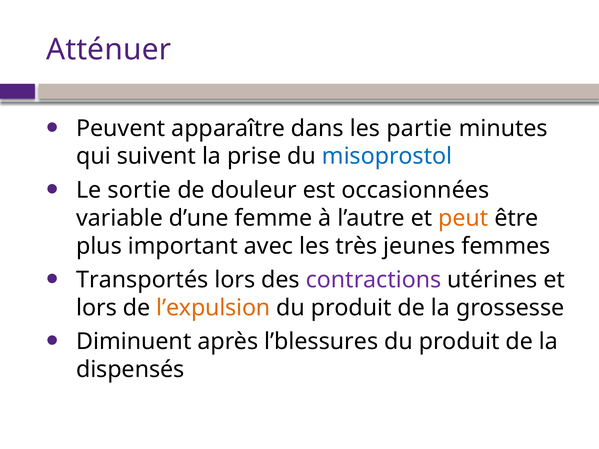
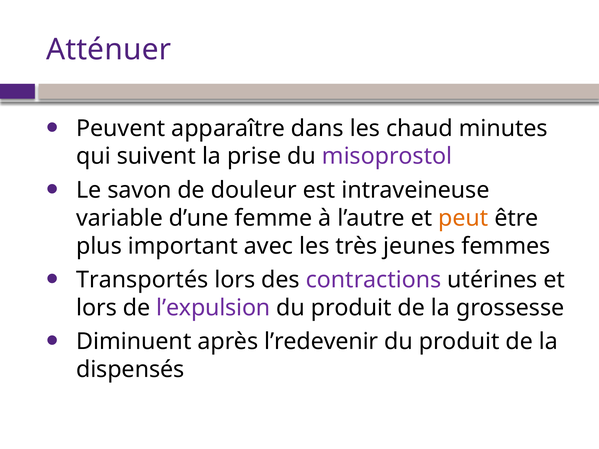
partie: partie -> chaud
misoprostol colour: blue -> purple
sortie: sortie -> savon
occasionnées: occasionnées -> intraveineuse
l’expulsion colour: orange -> purple
l’blessures: l’blessures -> l’redevenir
